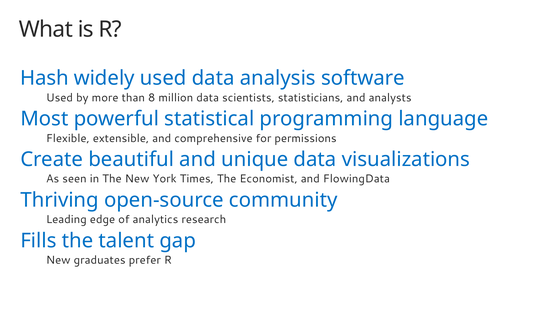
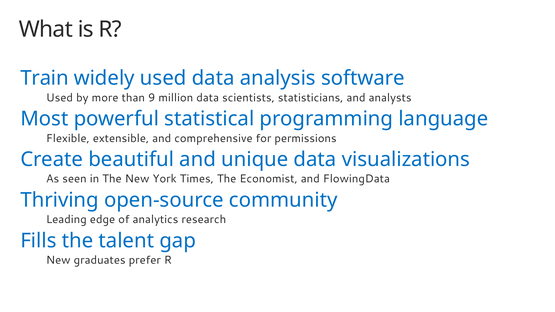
Hash: Hash -> Train
8: 8 -> 9
